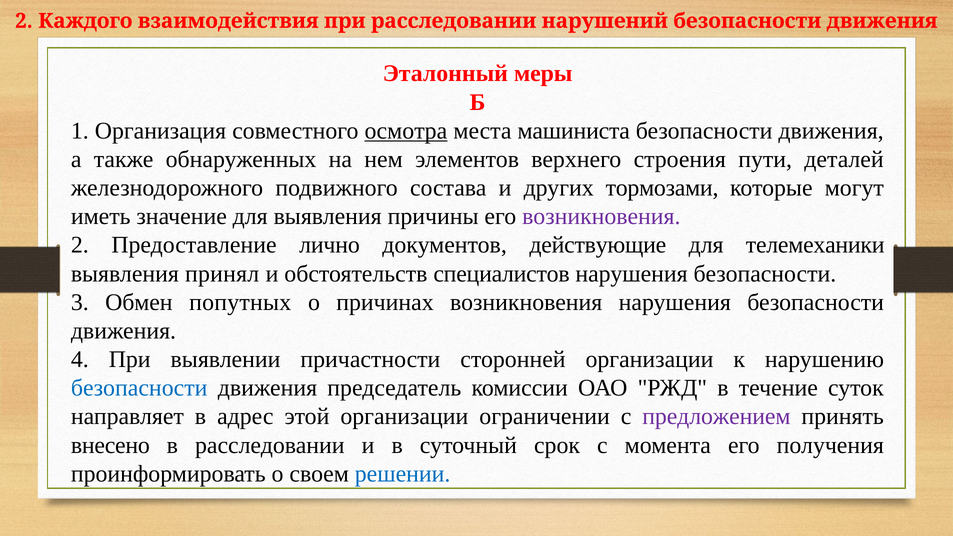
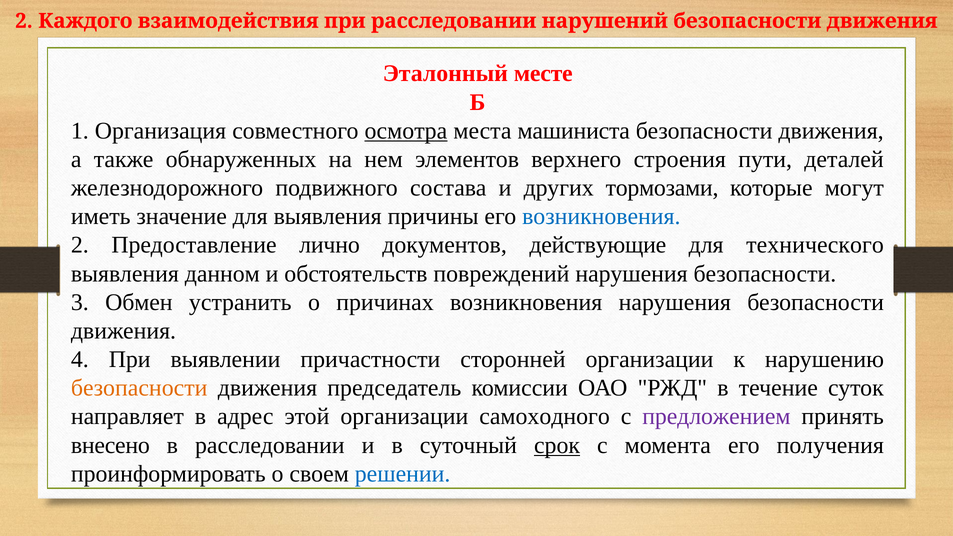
меры: меры -> месте
возникновения at (601, 217) colour: purple -> blue
телемеханики: телемеханики -> технического
принял: принял -> данном
специалистов: специалистов -> повреждений
попутных: попутных -> устранить
безопасности at (139, 388) colour: blue -> orange
ограничении: ограничении -> самоходного
срок underline: none -> present
